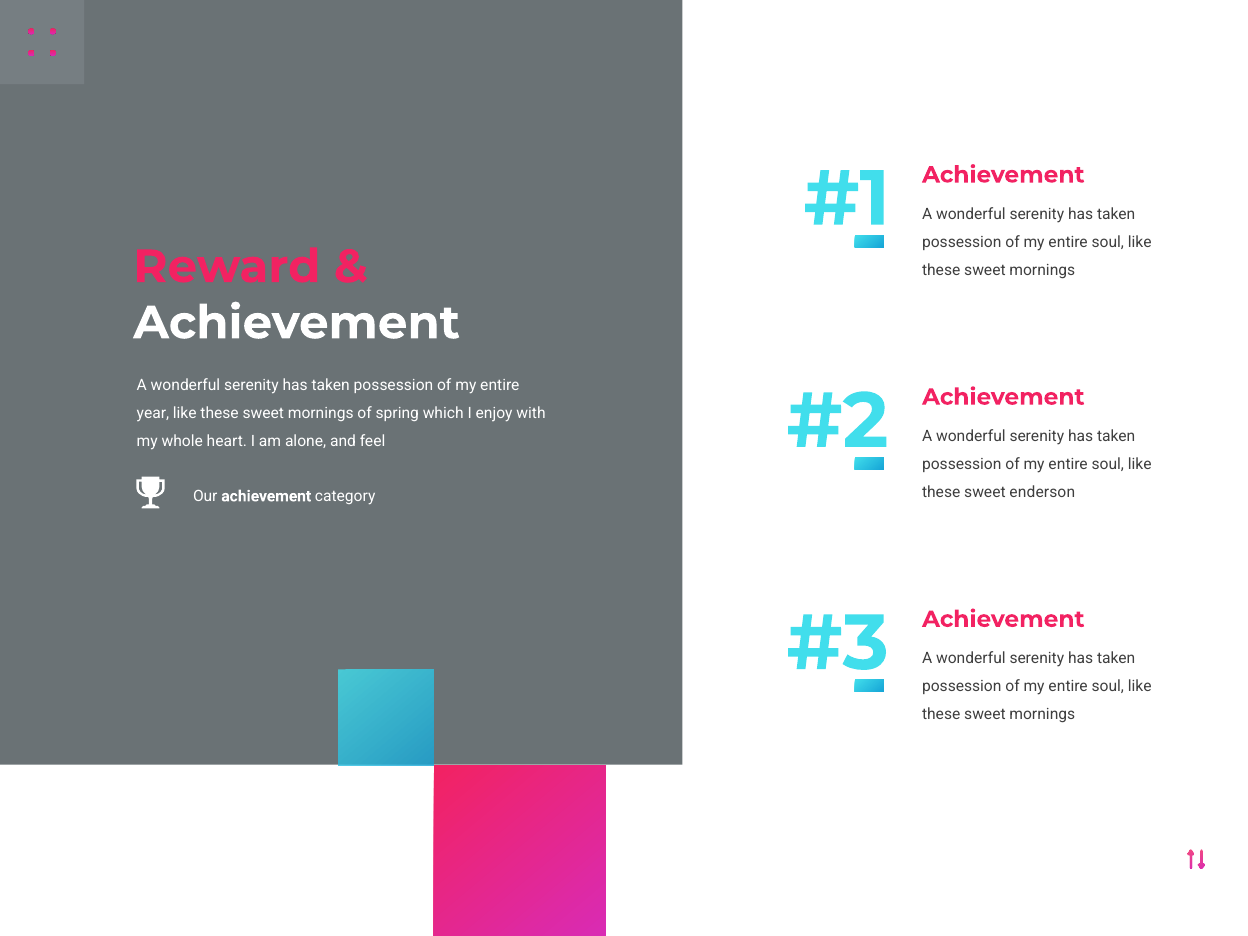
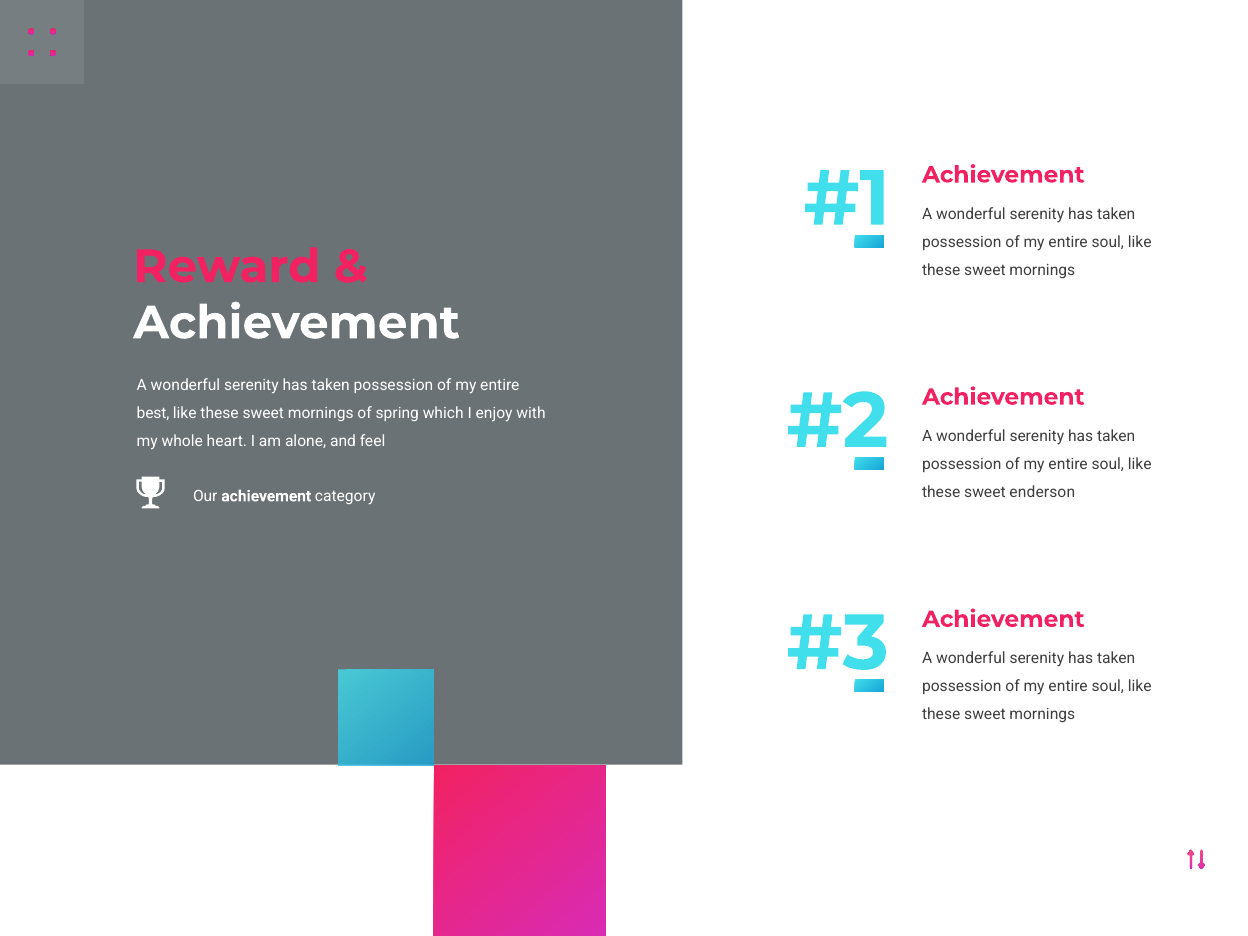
year: year -> best
